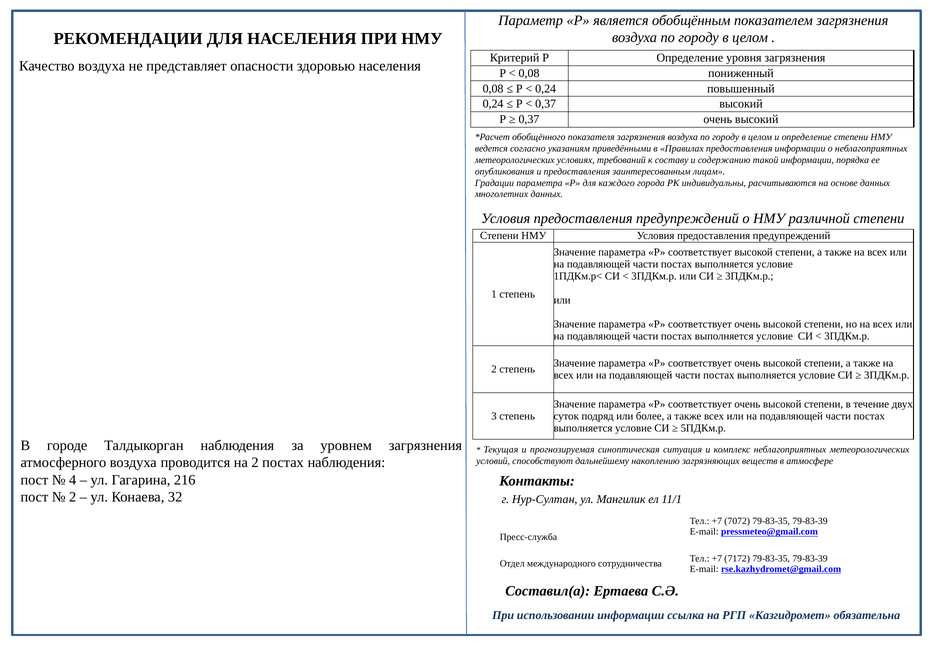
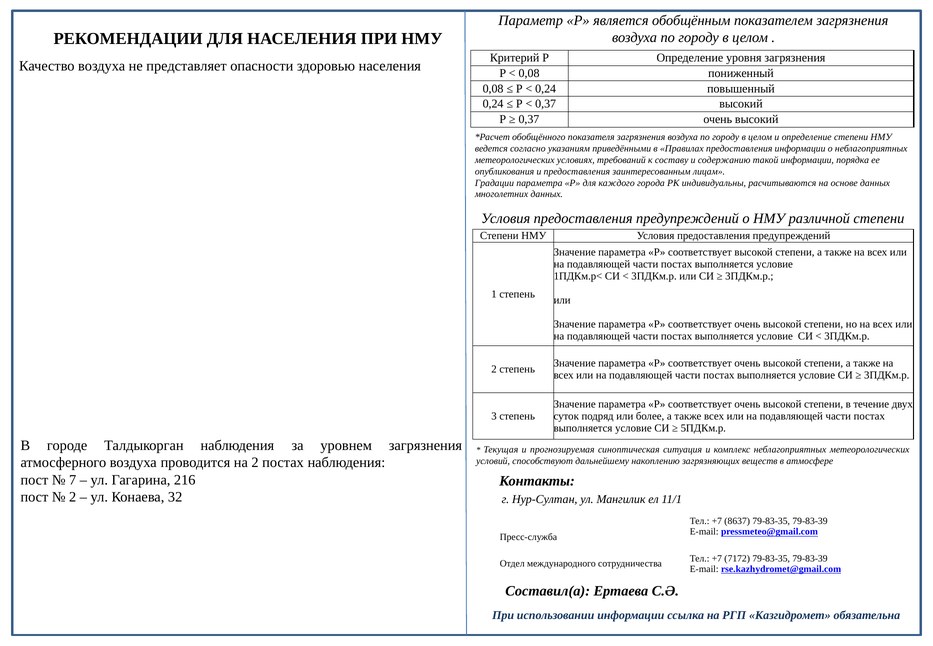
4: 4 -> 7
7072: 7072 -> 8637
